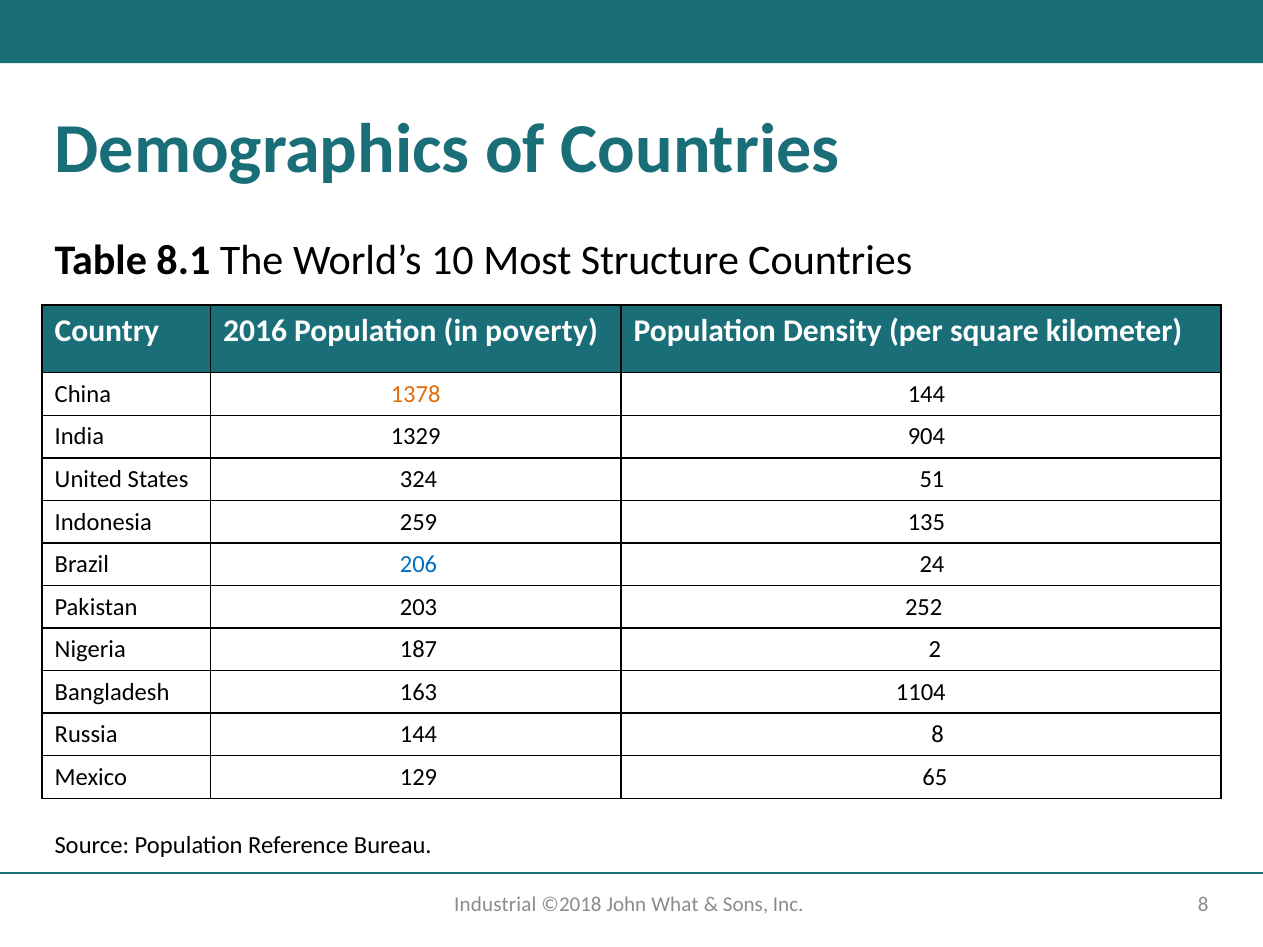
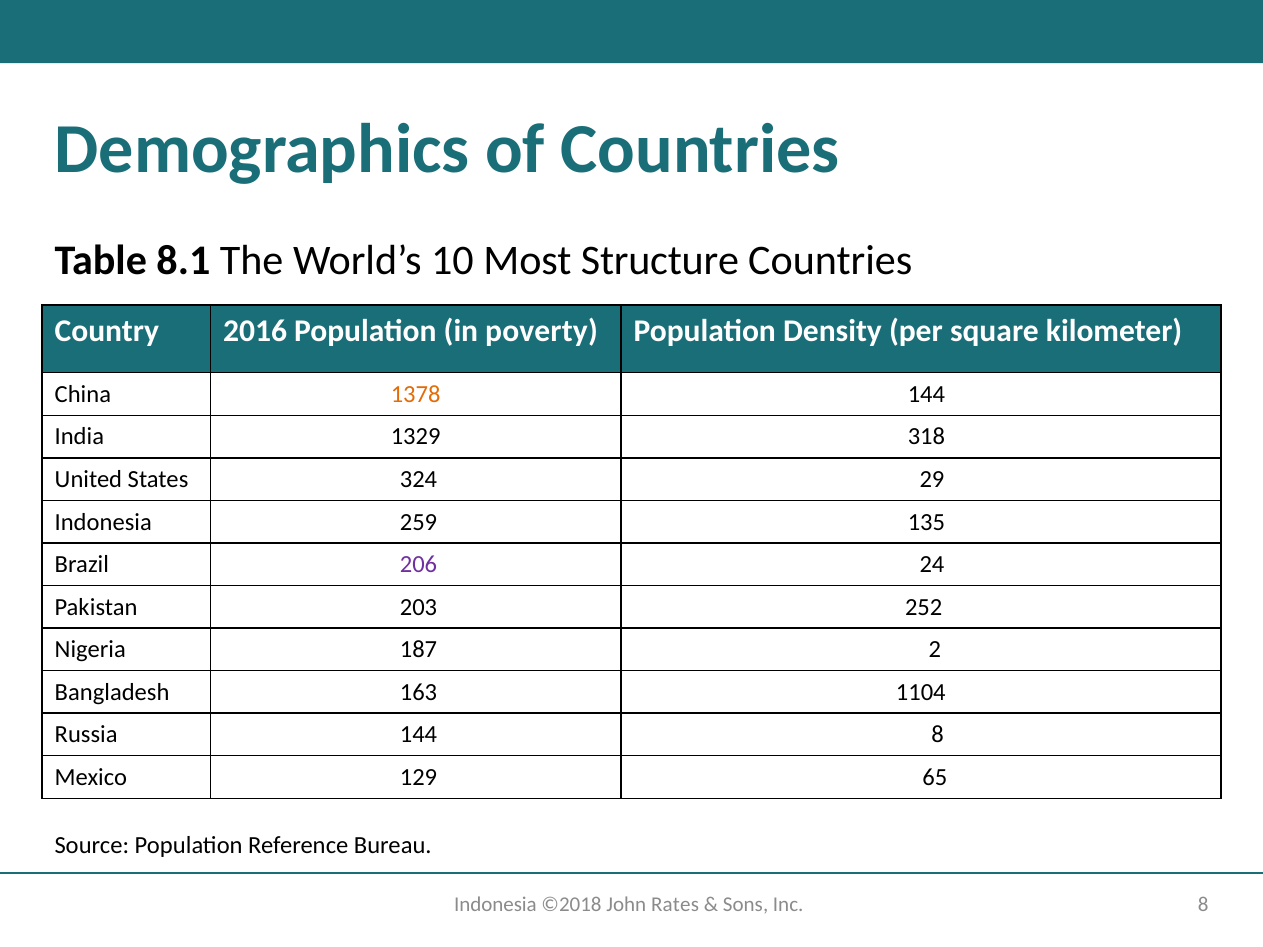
904: 904 -> 318
51: 51 -> 29
206 colour: blue -> purple
Industrial at (495, 905): Industrial -> Indonesia
What: What -> Rates
